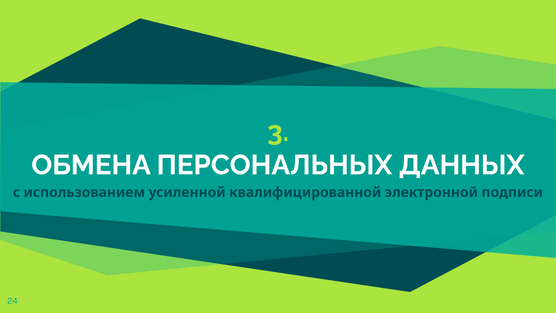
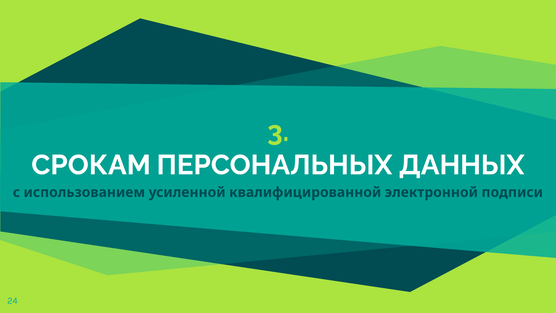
ОБМЕНА: ОБМЕНА -> СРОКАМ
